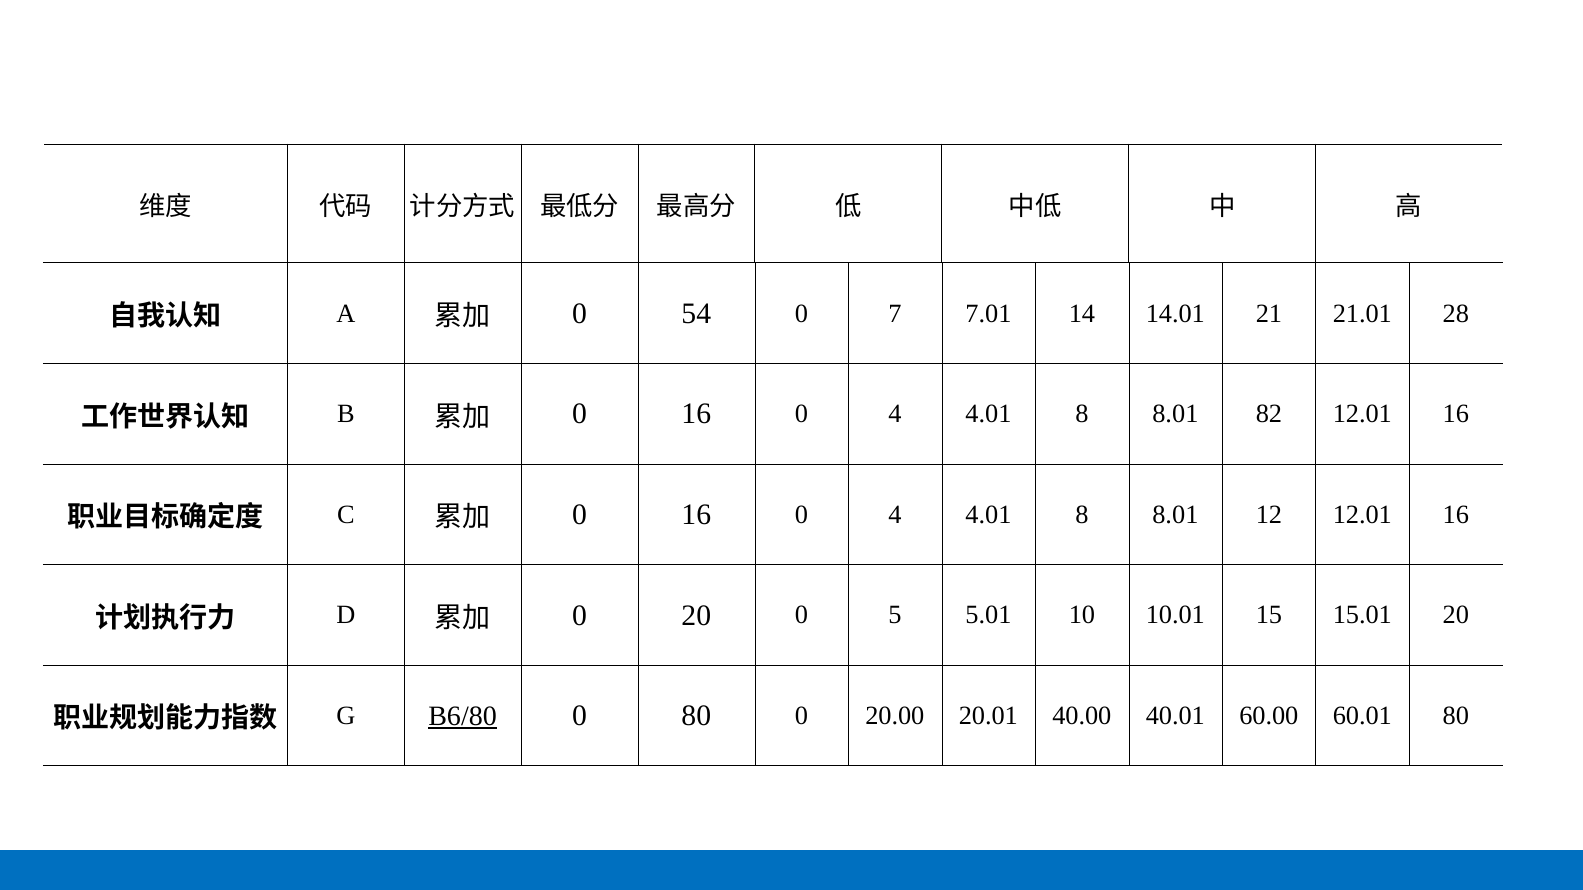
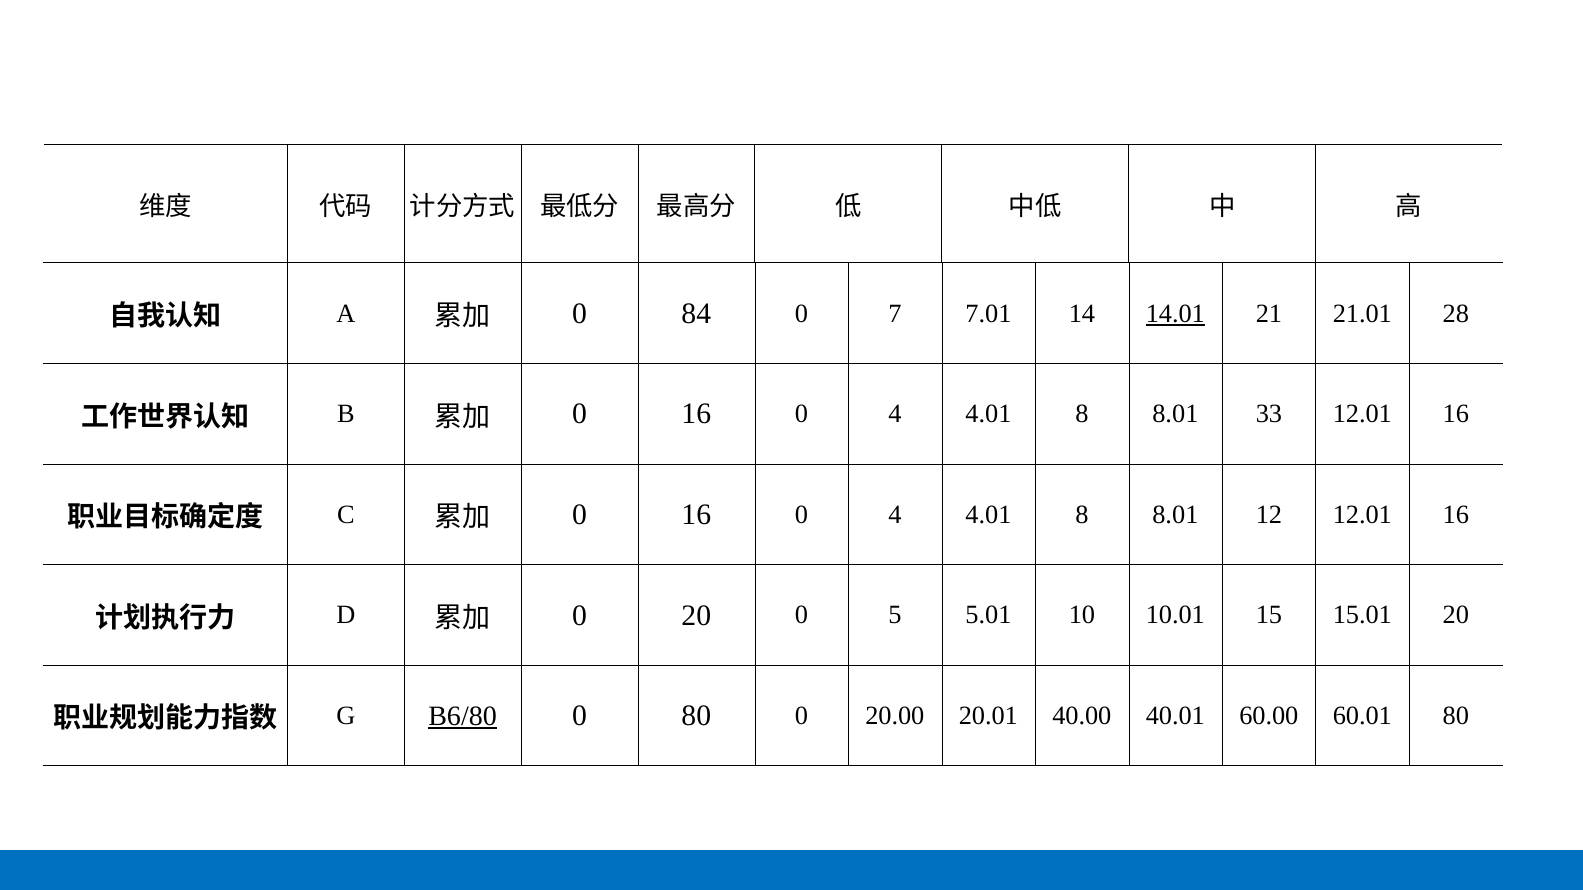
54: 54 -> 84
14.01 underline: none -> present
82: 82 -> 33
